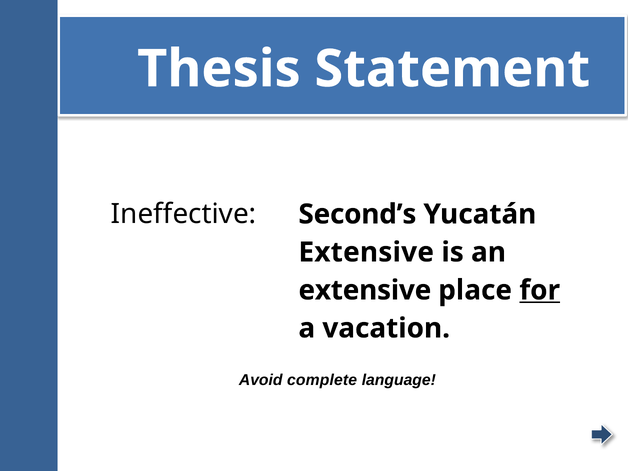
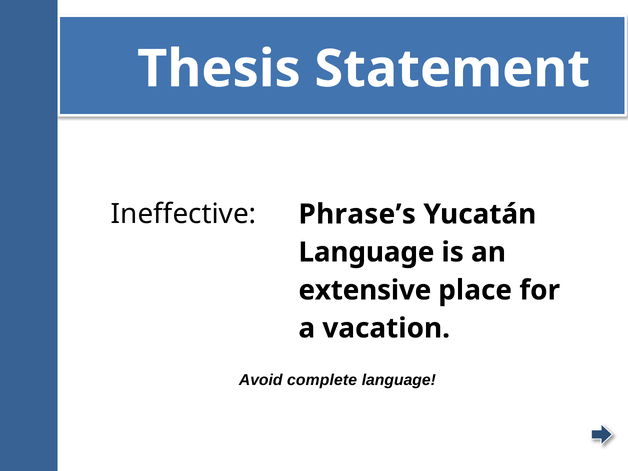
Second’s: Second’s -> Phrase’s
Extensive at (366, 252): Extensive -> Language
for underline: present -> none
